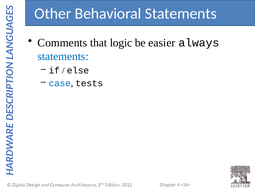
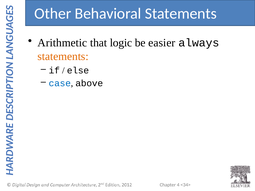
Comments: Comments -> Arithmetic
statements at (63, 56) colour: blue -> orange
tests: tests -> above
